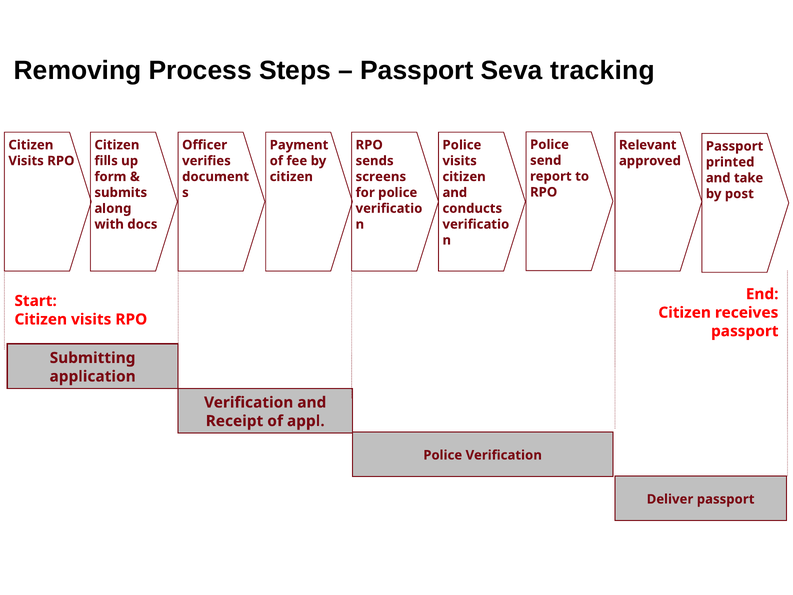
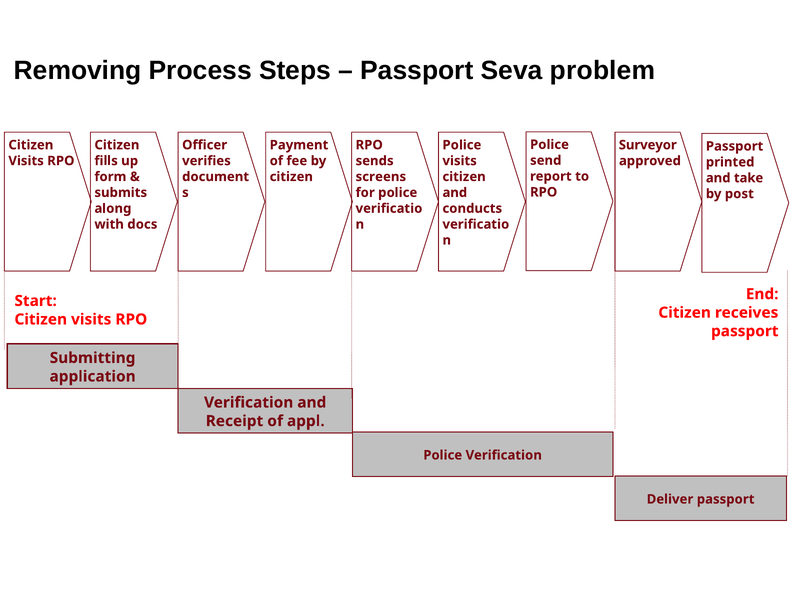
tracking: tracking -> problem
Relevant: Relevant -> Surveyor
